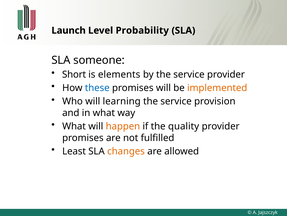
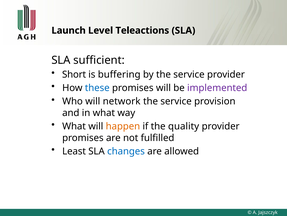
Probability: Probability -> Teleactions
someone: someone -> sufficient
elements: elements -> buffering
implemented colour: orange -> purple
learning: learning -> network
changes colour: orange -> blue
